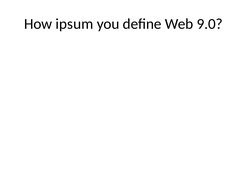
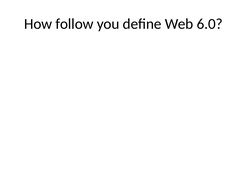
ipsum: ipsum -> follow
9.0: 9.0 -> 6.0
